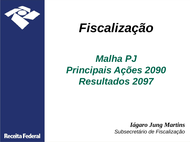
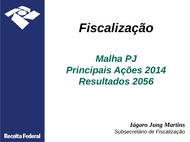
2090: 2090 -> 2014
2097: 2097 -> 2056
